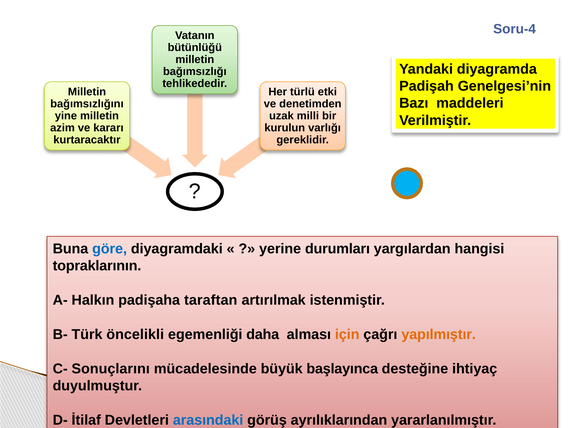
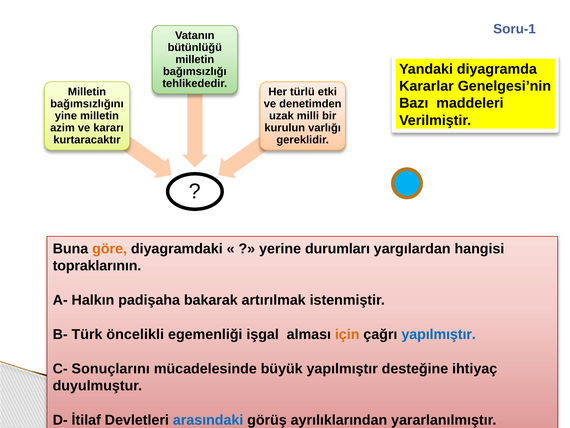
Soru-4: Soru-4 -> Soru-1
Padişah: Padişah -> Kararlar
göre colour: blue -> orange
taraftan: taraftan -> bakarak
daha: daha -> işgal
yapılmıştır at (439, 334) colour: orange -> blue
büyük başlayınca: başlayınca -> yapılmıştır
